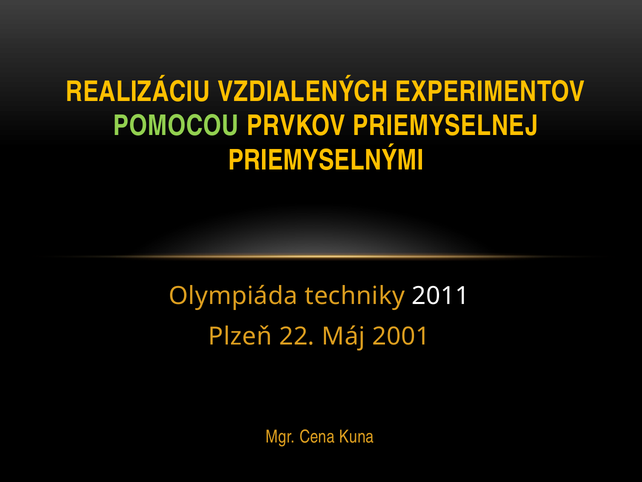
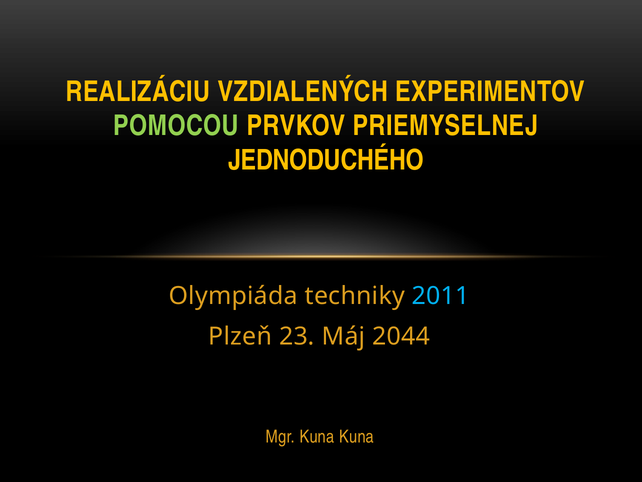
PRIEMYSELNÝMI: PRIEMYSELNÝMI -> JEDNODUCHÉHO
2011 colour: white -> light blue
22: 22 -> 23
2001: 2001 -> 2044
Mgr Cena: Cena -> Kuna
